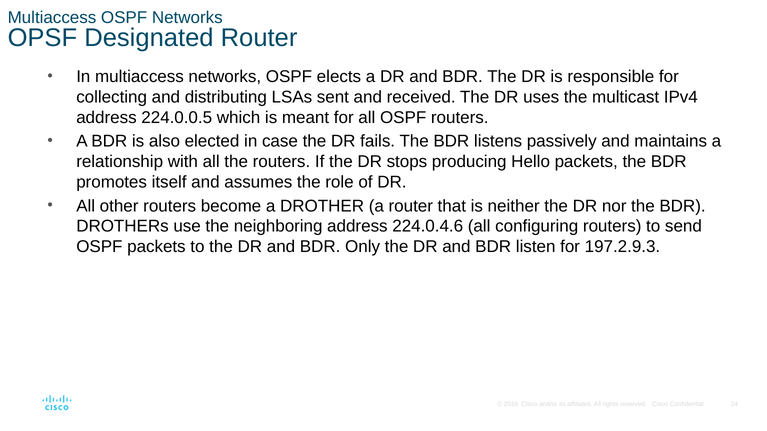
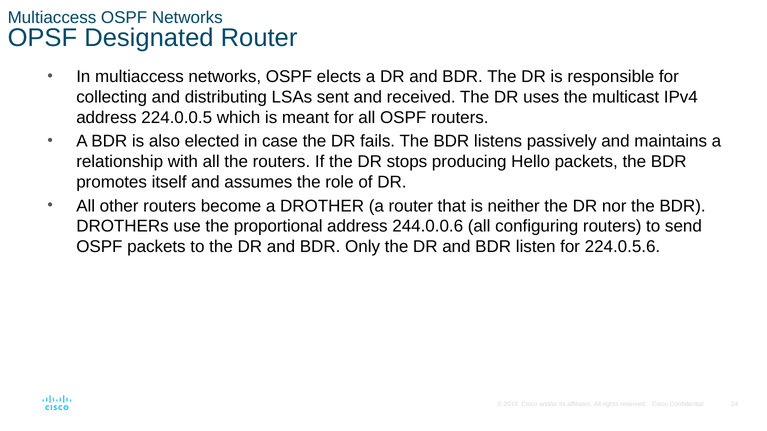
neighboring: neighboring -> proportional
224.0.4.6: 224.0.4.6 -> 244.0.0.6
197.2.9.3: 197.2.9.3 -> 224.0.5.6
